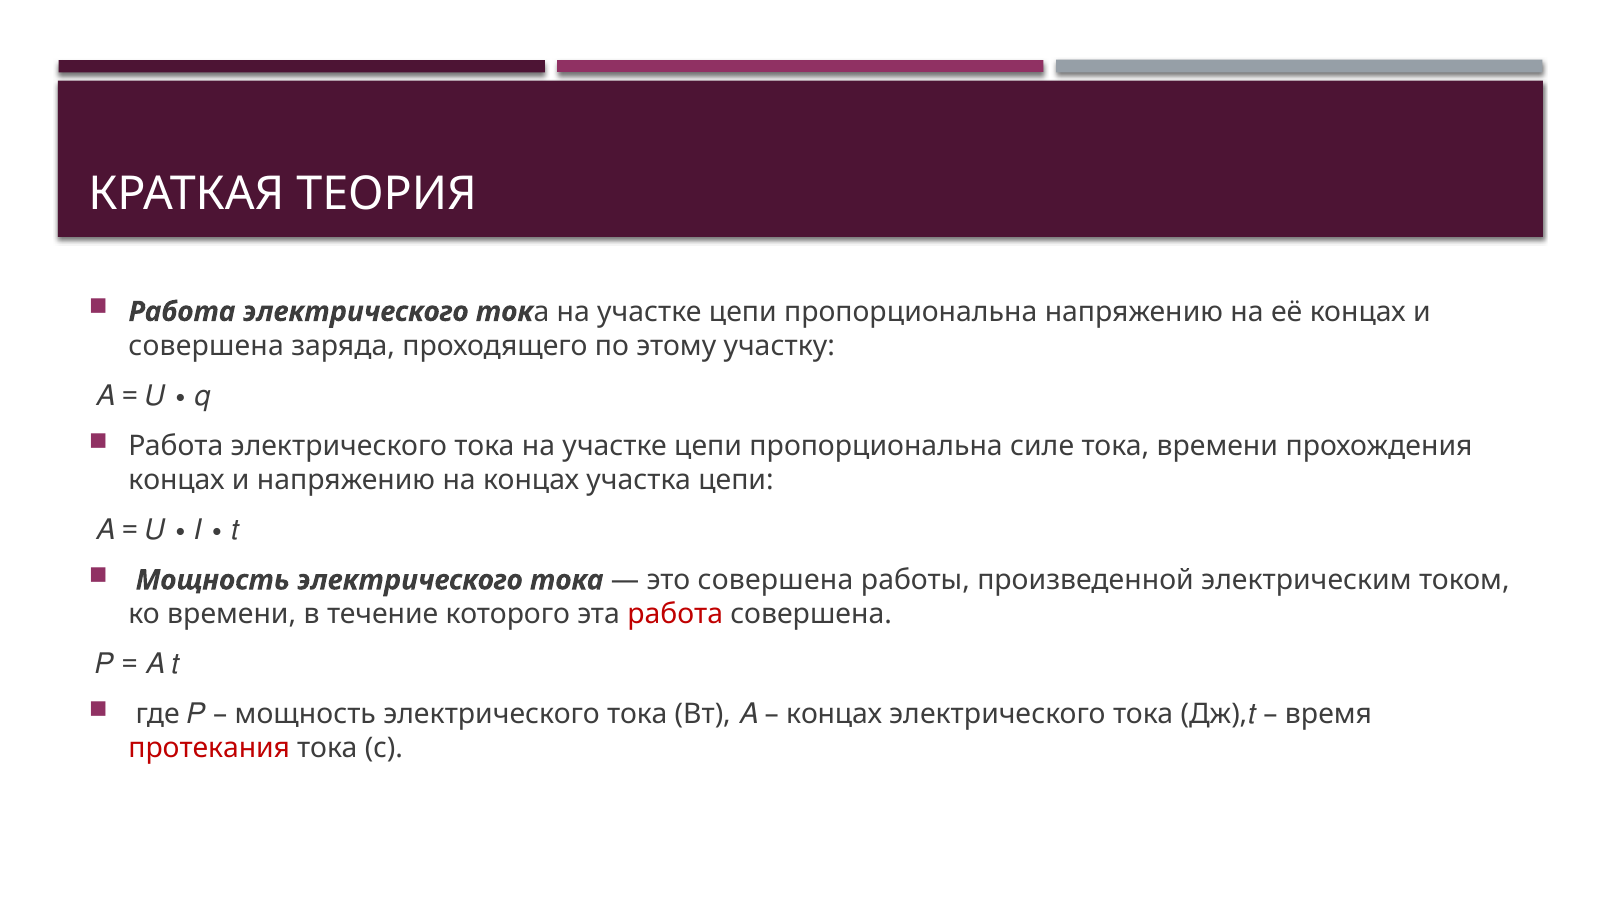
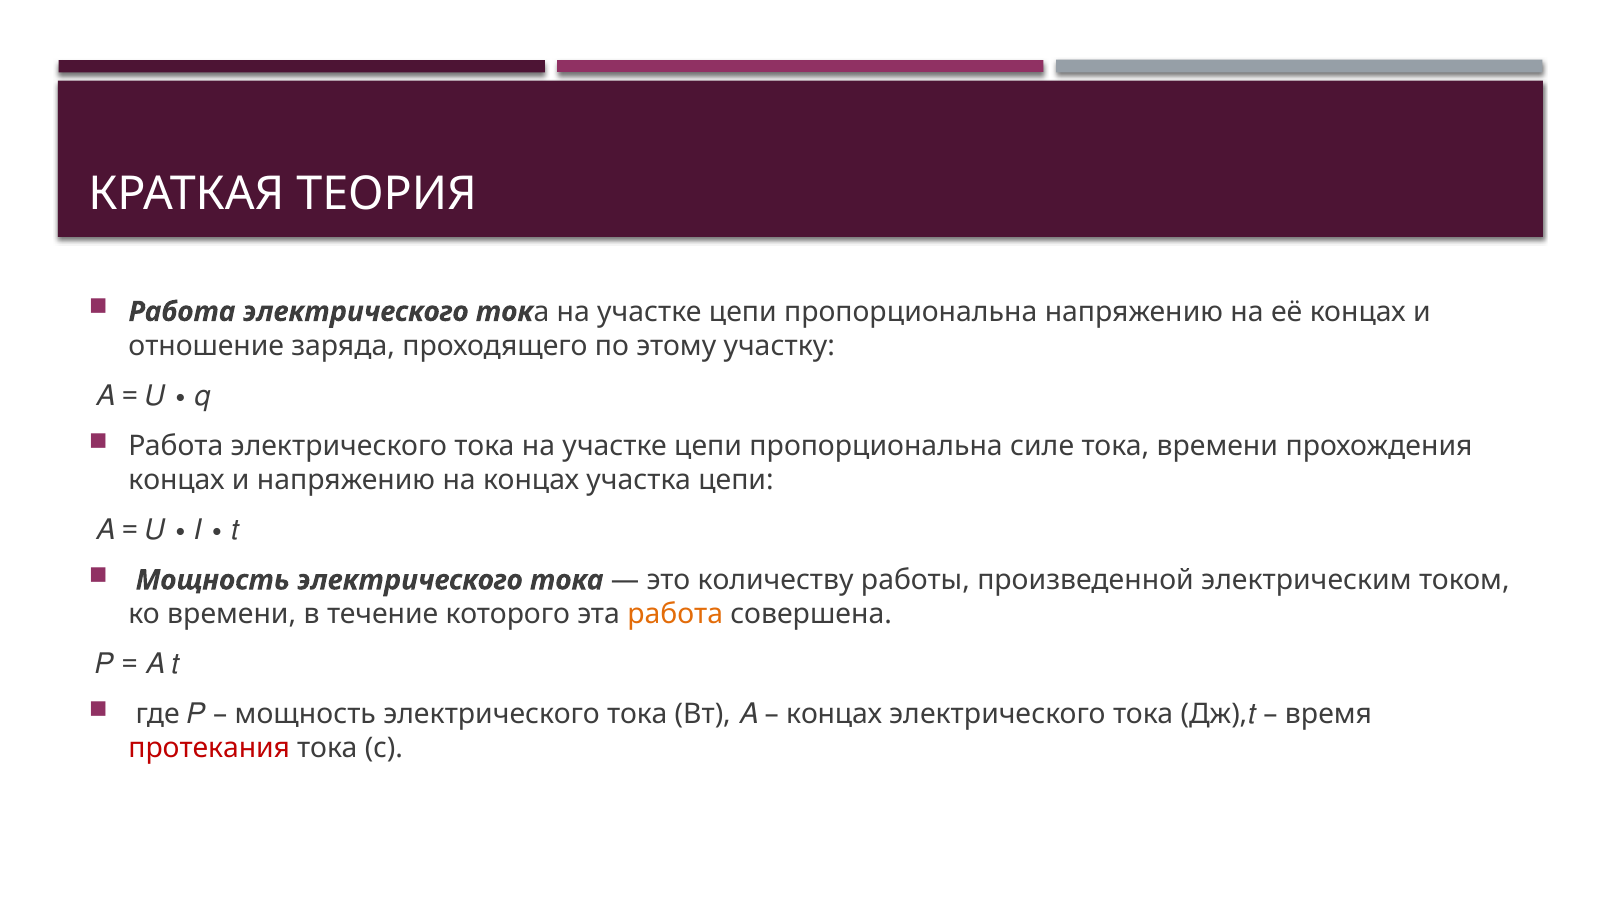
совершена at (206, 346): совершена -> отношение
это совершена: совершена -> количеству
работа at (675, 614) colour: red -> orange
